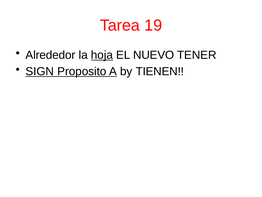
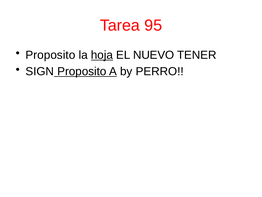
19: 19 -> 95
Alrededor at (51, 55): Alrededor -> Proposito
SIGN underline: present -> none
TIENEN: TIENEN -> PERRO
